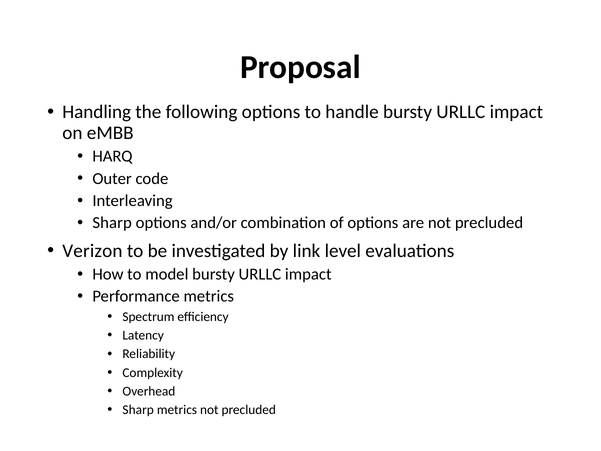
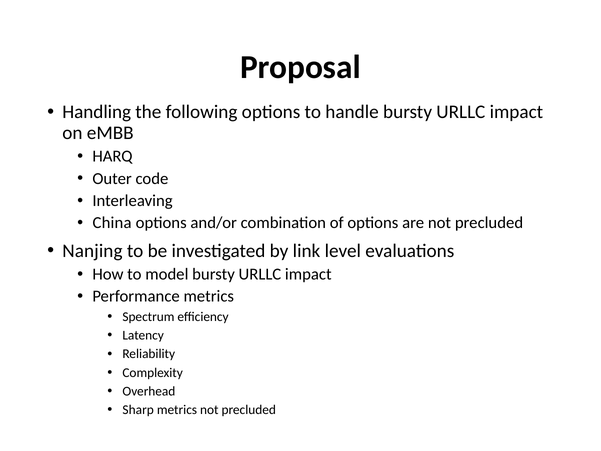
Sharp at (112, 223): Sharp -> China
Verizon: Verizon -> Nanjing
